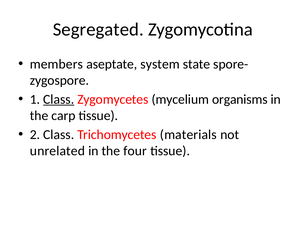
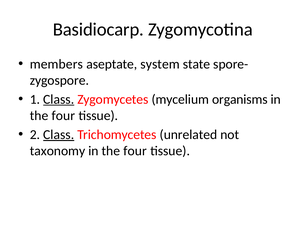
Segregated: Segregated -> Basidiocarp
carp at (63, 116): carp -> four
Class at (59, 135) underline: none -> present
materials: materials -> unrelated
unrelated: unrelated -> taxonomy
